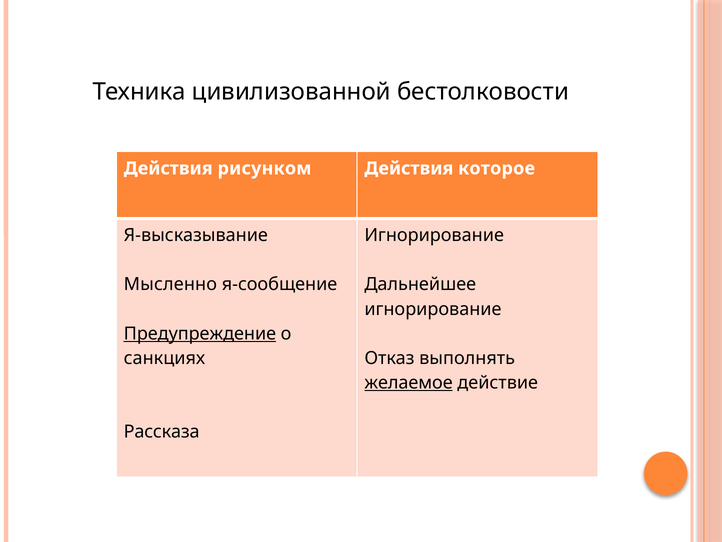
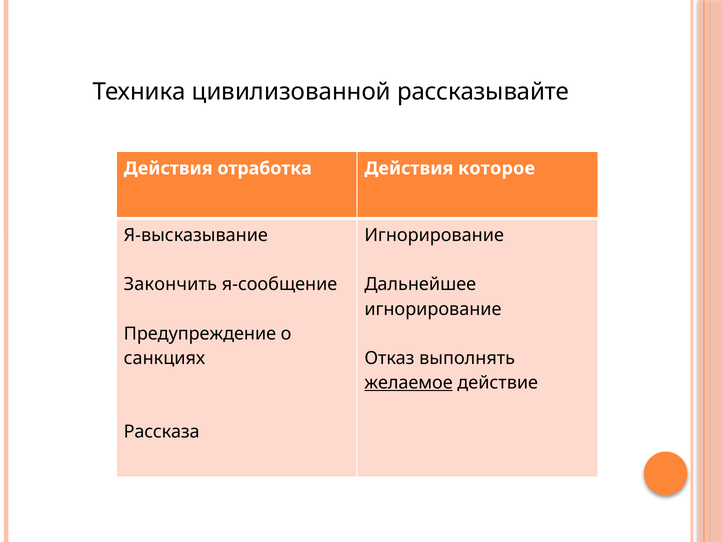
бестолковости: бестолковости -> рассказывайте
рисунком: рисунком -> отработка
Мысленно: Мысленно -> Закончить
Предупреждение underline: present -> none
